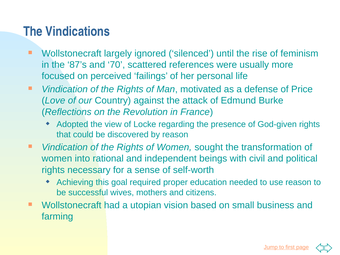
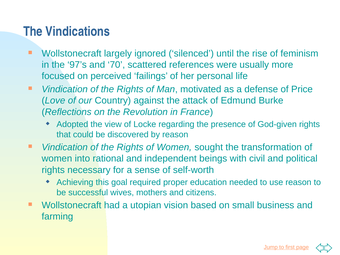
87’s: 87’s -> 97’s
